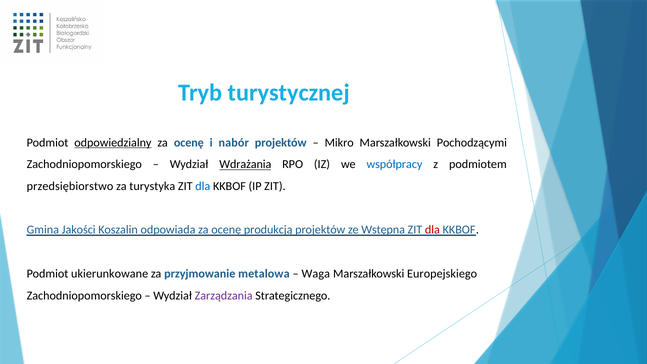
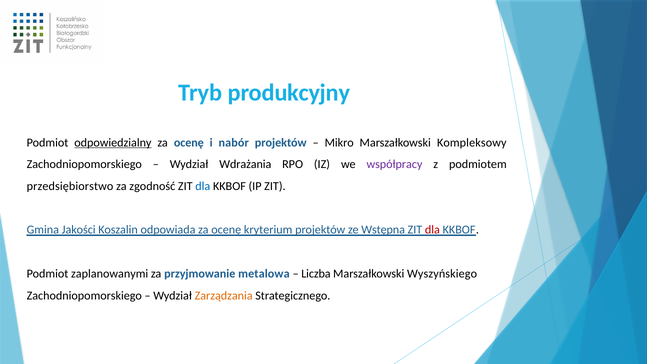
turystycznej: turystycznej -> produkcyjny
Pochodzącymi: Pochodzącymi -> Kompleksowy
Wdrażania underline: present -> none
współpracy colour: blue -> purple
turystyka: turystyka -> zgodność
produkcją: produkcją -> kryterium
ukierunkowane: ukierunkowane -> zaplanowanymi
Waga: Waga -> Liczba
Europejskiego: Europejskiego -> Wyszyńskiego
Zarządzania colour: purple -> orange
